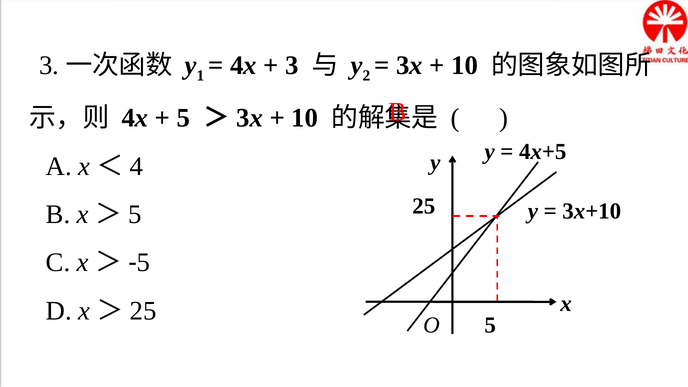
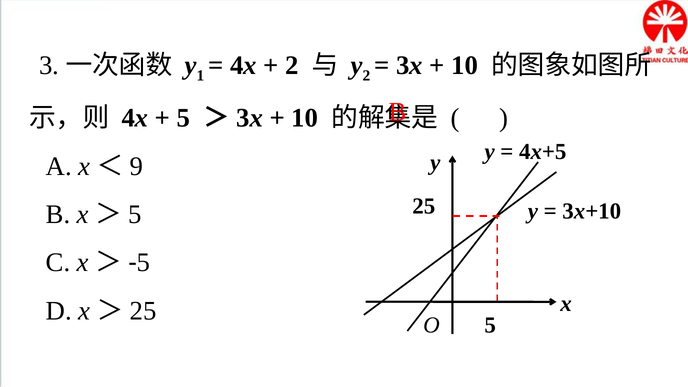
3 at (292, 65): 3 -> 2
4: 4 -> 9
